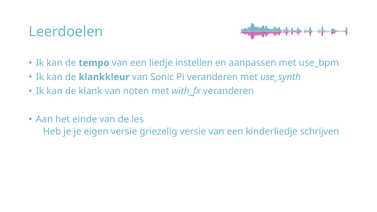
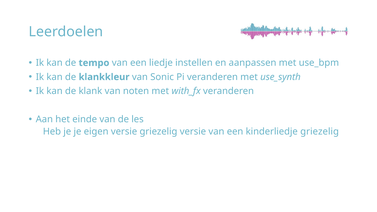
kinderliedje schrijven: schrijven -> griezelig
